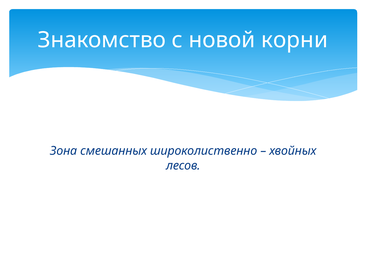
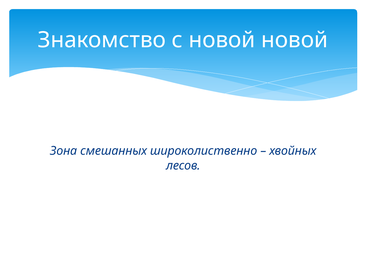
новой корни: корни -> новой
